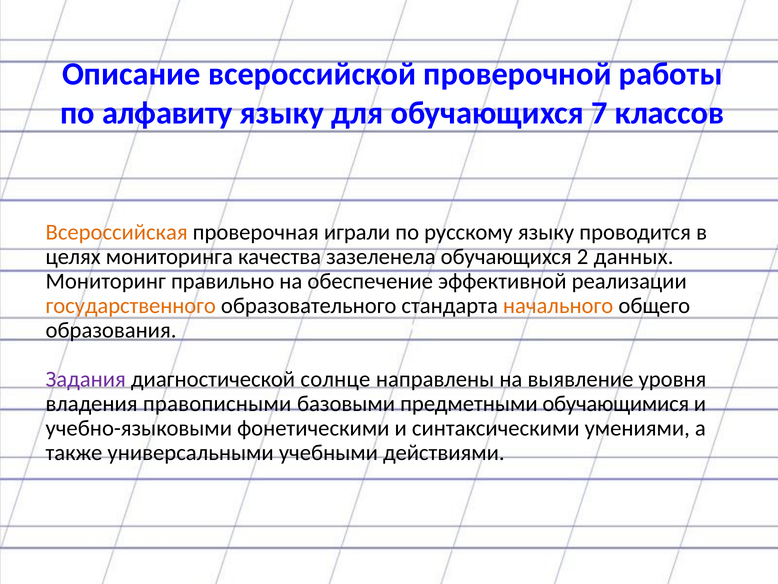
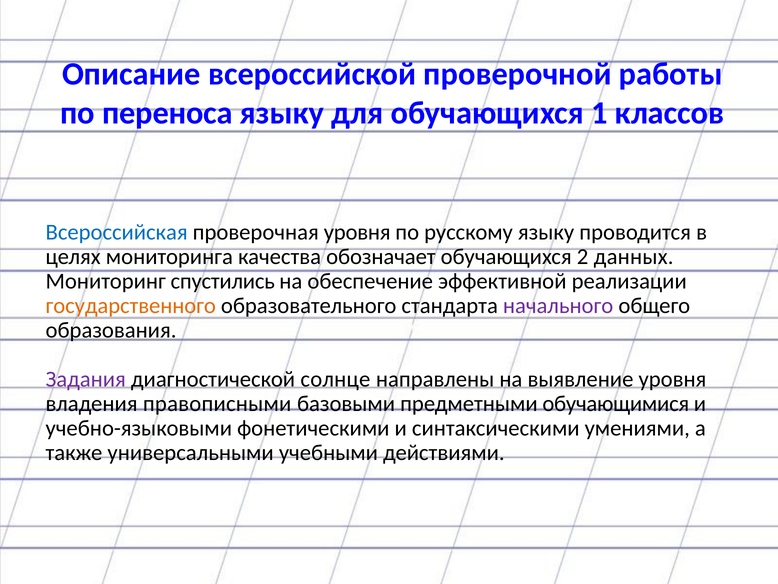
алфавиту: алфавиту -> переноса
7: 7 -> 1
Всероссийская colour: orange -> blue
проверочная играли: играли -> уровня
зазеленела: зазеленела -> обозначает
правильно: правильно -> спустились
начального colour: orange -> purple
